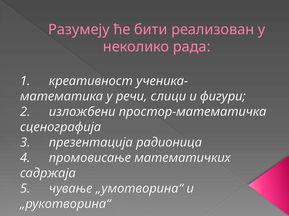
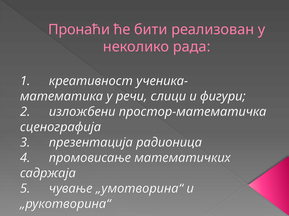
Разумеју: Разумеју -> Пронаћи
